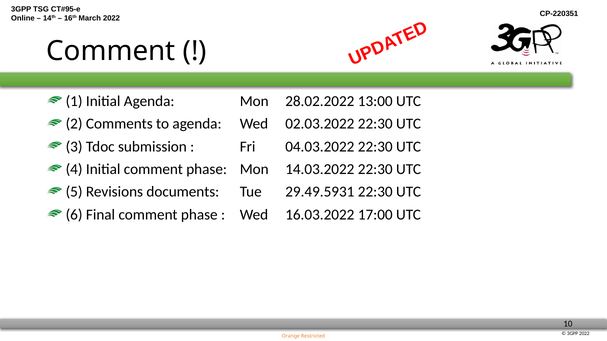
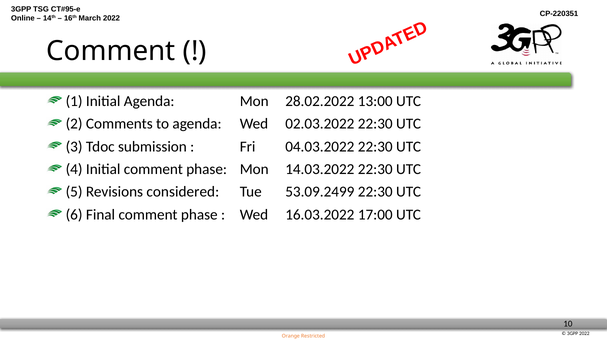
documents: documents -> considered
29.49.5931: 29.49.5931 -> 53.09.2499
